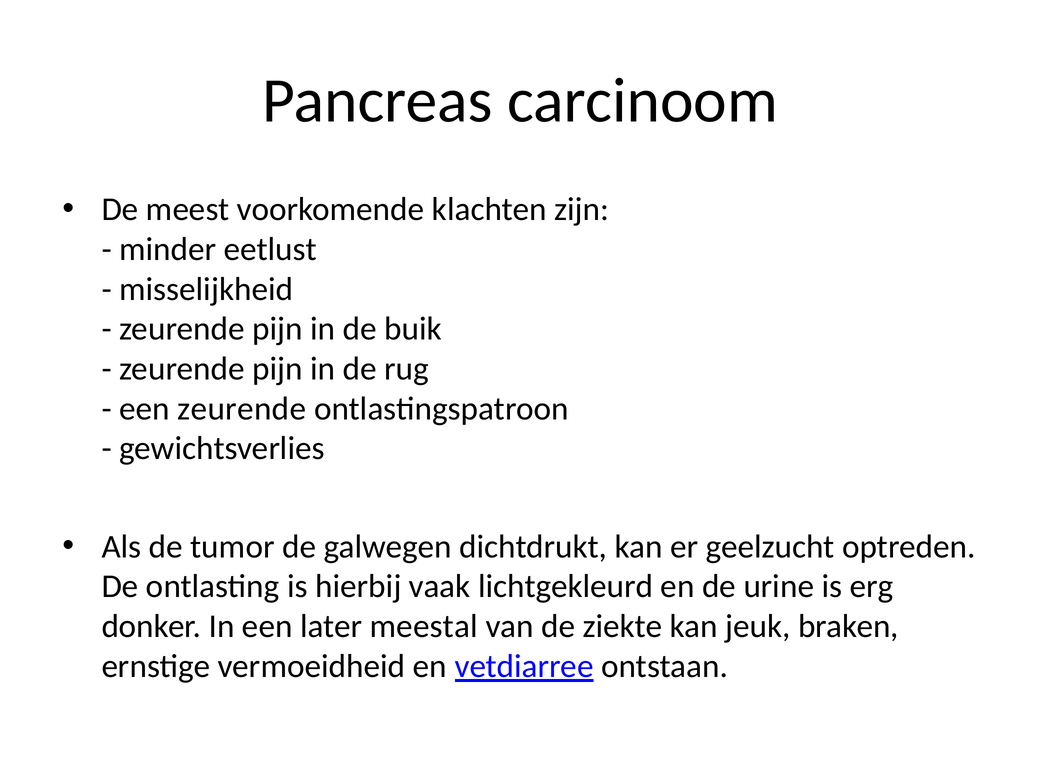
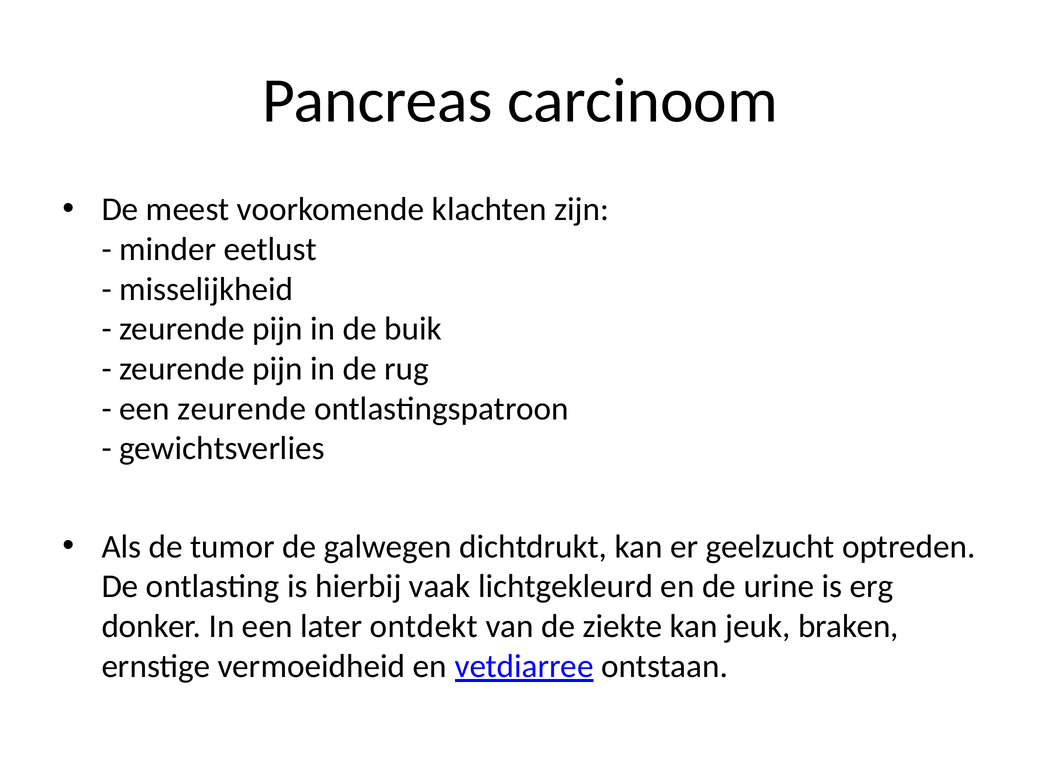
meestal: meestal -> ontdekt
